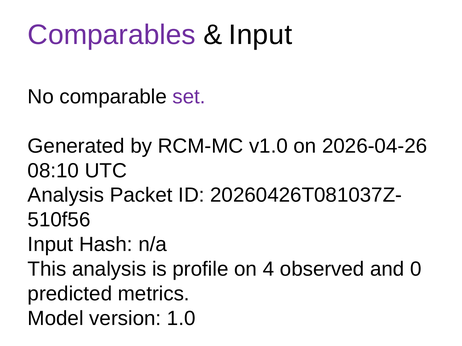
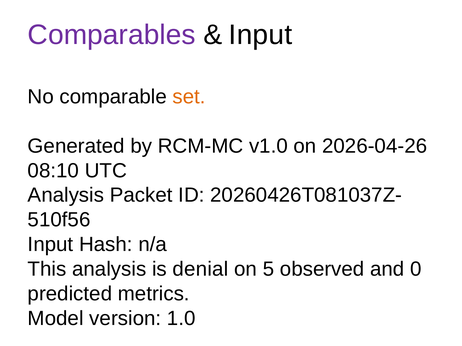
set colour: purple -> orange
profile: profile -> denial
4: 4 -> 5
